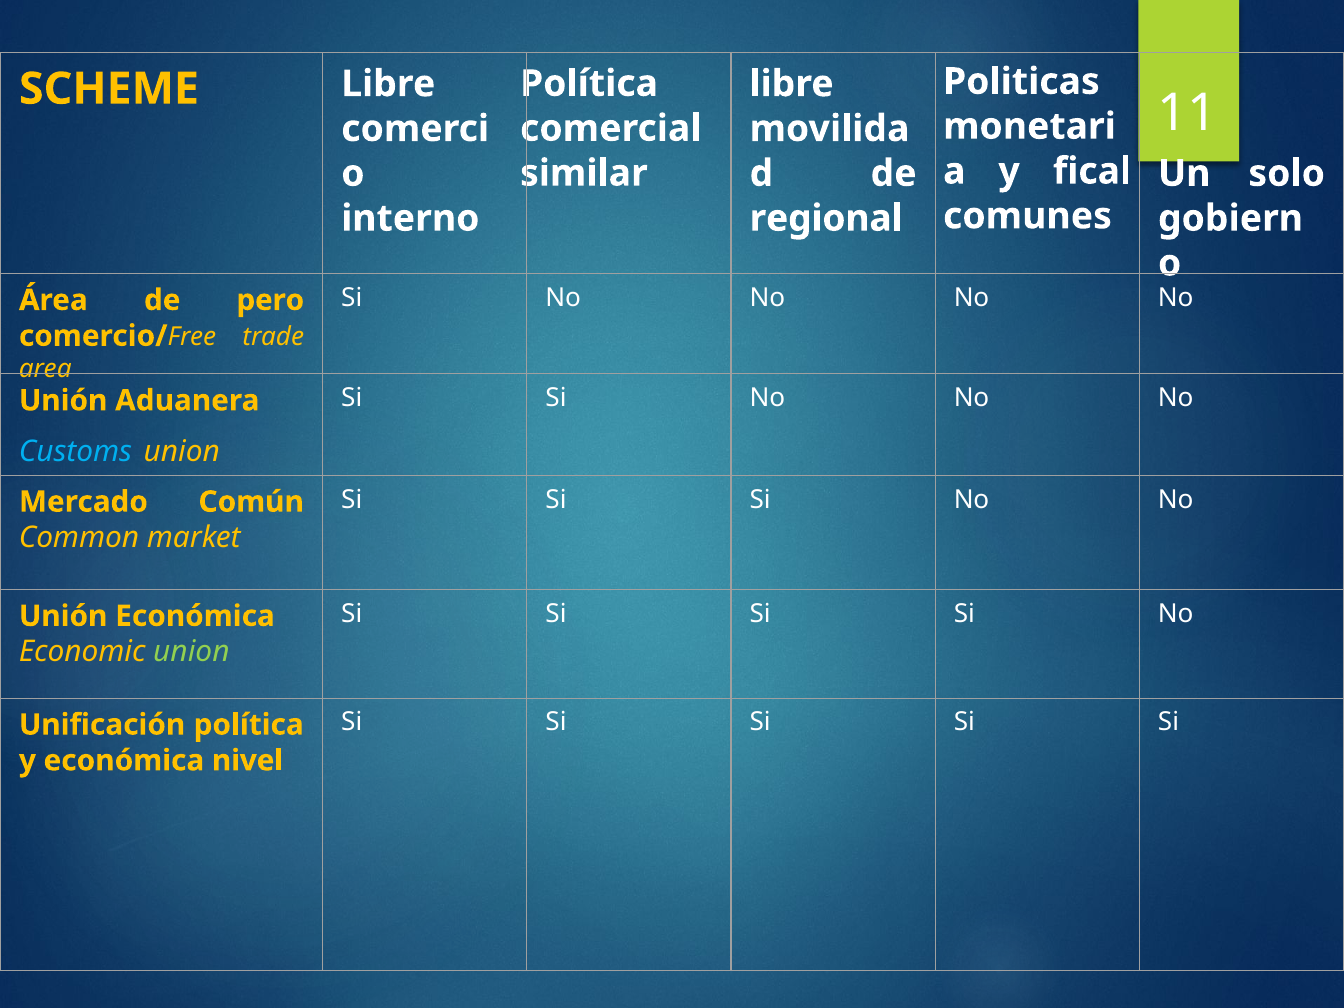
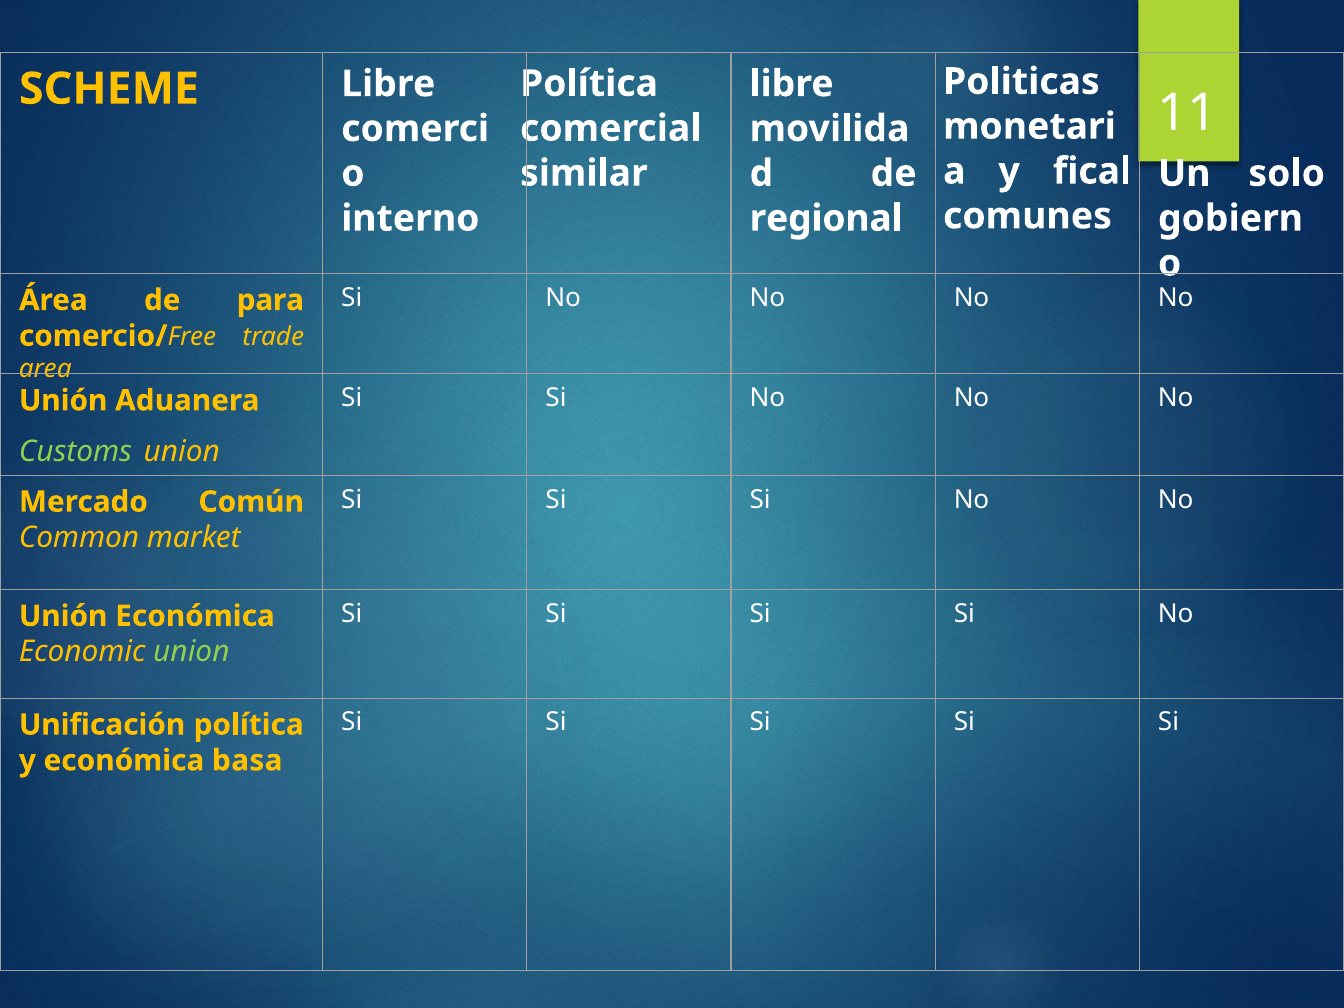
pero: pero -> para
Customs colour: light blue -> light green
nivel: nivel -> basa
